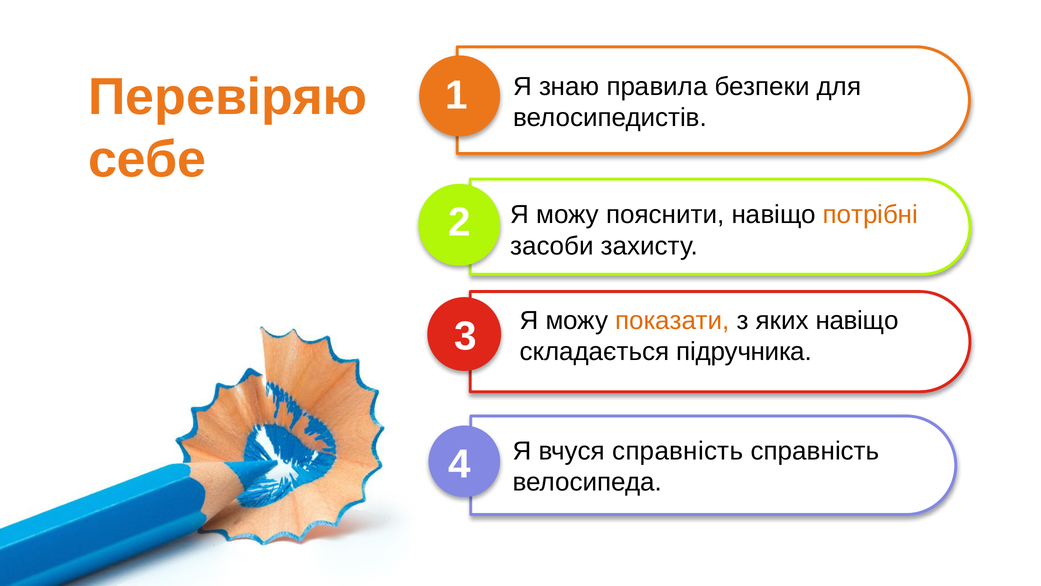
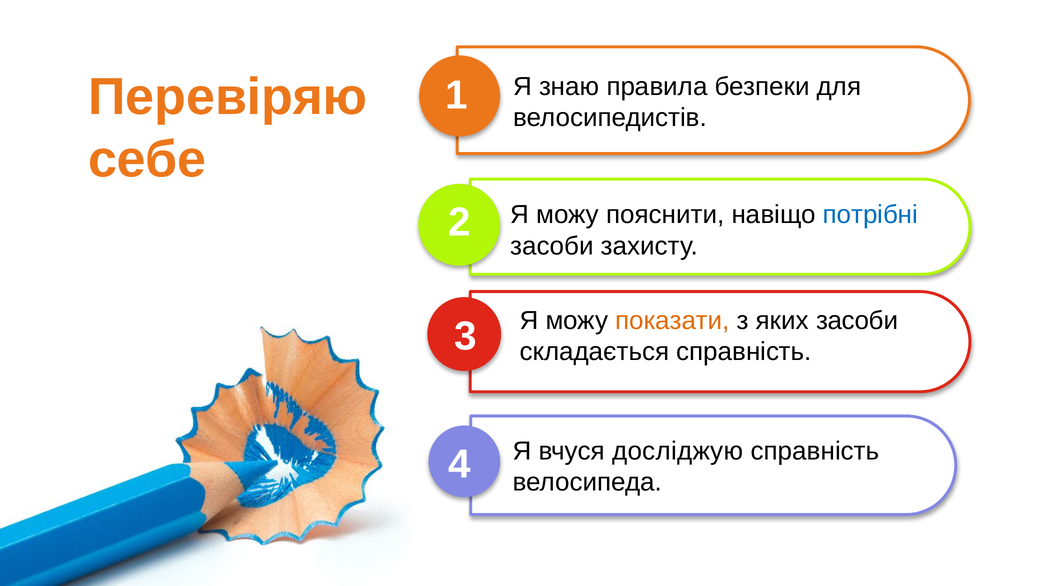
потрібні colour: orange -> blue
яких навіщо: навіщо -> засоби
складається підручника: підручника -> справність
вчуся справність: справність -> досліджую
